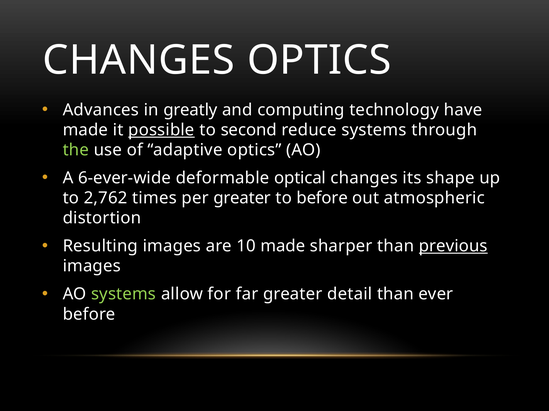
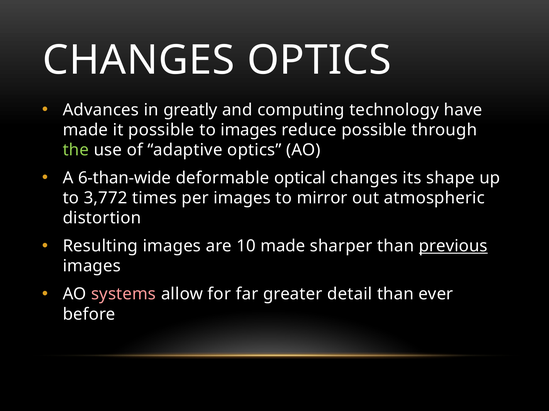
possible at (161, 130) underline: present -> none
to second: second -> images
reduce systems: systems -> possible
6-ever-wide: 6-ever-wide -> 6-than-wide
2,762: 2,762 -> 3,772
per greater: greater -> images
to before: before -> mirror
systems at (124, 295) colour: light green -> pink
